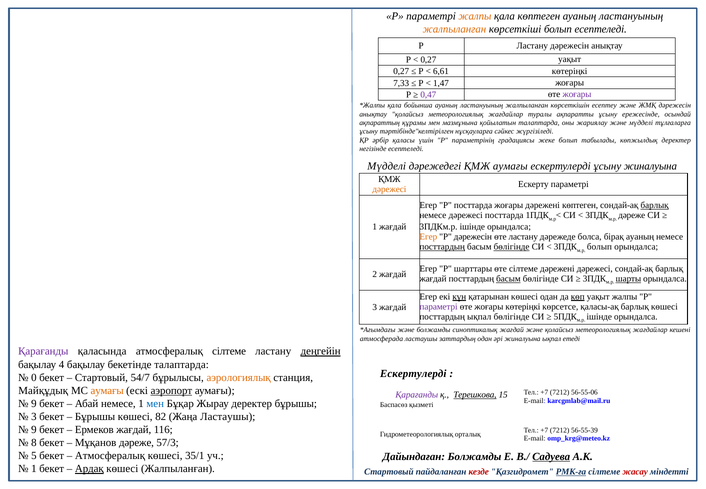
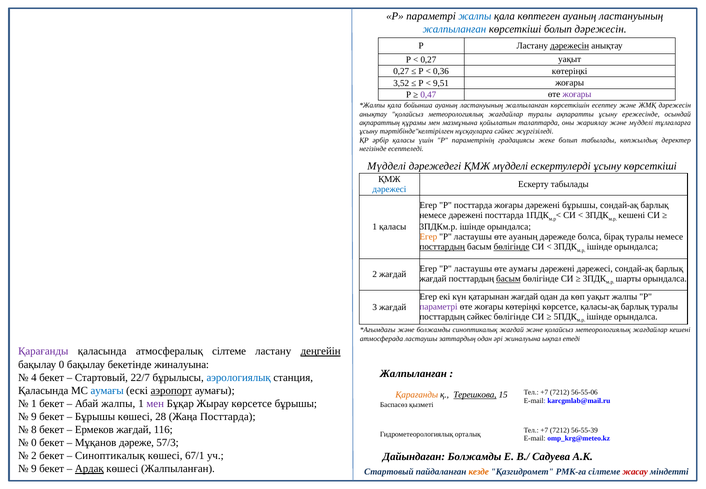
жалпы at (475, 16) colour: orange -> blue
жалпыланған at (454, 29) colour: orange -> blue
болып есептеледі: есептеледі -> дәрежесін
дәрежесін at (570, 46) underline: none -> present
6,61: 6,61 -> 0,36
7,33: 7,33 -> 3,52
1,47: 1,47 -> 9,51
ҚМЖ аумағы: аумағы -> мүдделі
ұсыну жиналуына: жиналуына -> көрсеткіші
Ескерту параметрі: параметрі -> табылады
дәрежесі at (389, 189) colour: orange -> blue
дәрежені көптеген: көптеген -> бұрышы
барлық at (655, 205) underline: present -> none
немесе дәрежесі: дәрежесі -> дәрежені
дәреже at (632, 215): дәреже -> кешені
1 жағдай: жағдай -> қаласы
P дәрежесін: дәрежесін -> ластаушы
өте ластану: ластану -> ауаның
бірақ ауаның: ауаның -> туралы
болып at (599, 247): болып -> ішінде
Р шарттары: шарттары -> ластаушы
өте сілтеме: сілтеме -> аумағы
шарты underline: present -> none
күн underline: present -> none
қатарынан көшесі: көшесі -> жағдай
көп underline: present -> none
барлық көшесі: көшесі -> туралы
посттардың ықпал: ықпал -> сәйкес
бақылау 4: 4 -> 0
бекетінде талаптарда: талаптарда -> жиналуына
Ескертулерді at (413, 373): Ескертулерді -> Жалпыланған
0: 0 -> 4
54/7: 54/7 -> 22/7
аэрологиялық colour: orange -> blue
Майқұдық at (43, 390): Майқұдық -> Қаласында
аумағы at (107, 390) colour: orange -> blue
Қарағанды at (417, 395) colour: purple -> orange
9 at (34, 403): 9 -> 1
Абай немесе: немесе -> жалпы
мен at (155, 403) colour: blue -> purple
Жырау деректер: деректер -> көрсетсе
3 at (34, 416): 3 -> 9
82: 82 -> 28
Жаңа Ластаушы: Ластаушы -> Посттарда
9 at (34, 429): 9 -> 8
8 at (34, 442): 8 -> 0
5 at (34, 455): 5 -> 2
Атмосфералық at (110, 455): Атмосфералық -> Синоптикалық
35/1: 35/1 -> 67/1
Садуева underline: present -> none
1 at (34, 469): 1 -> 9
кезде colour: red -> orange
РМК-ға underline: present -> none
